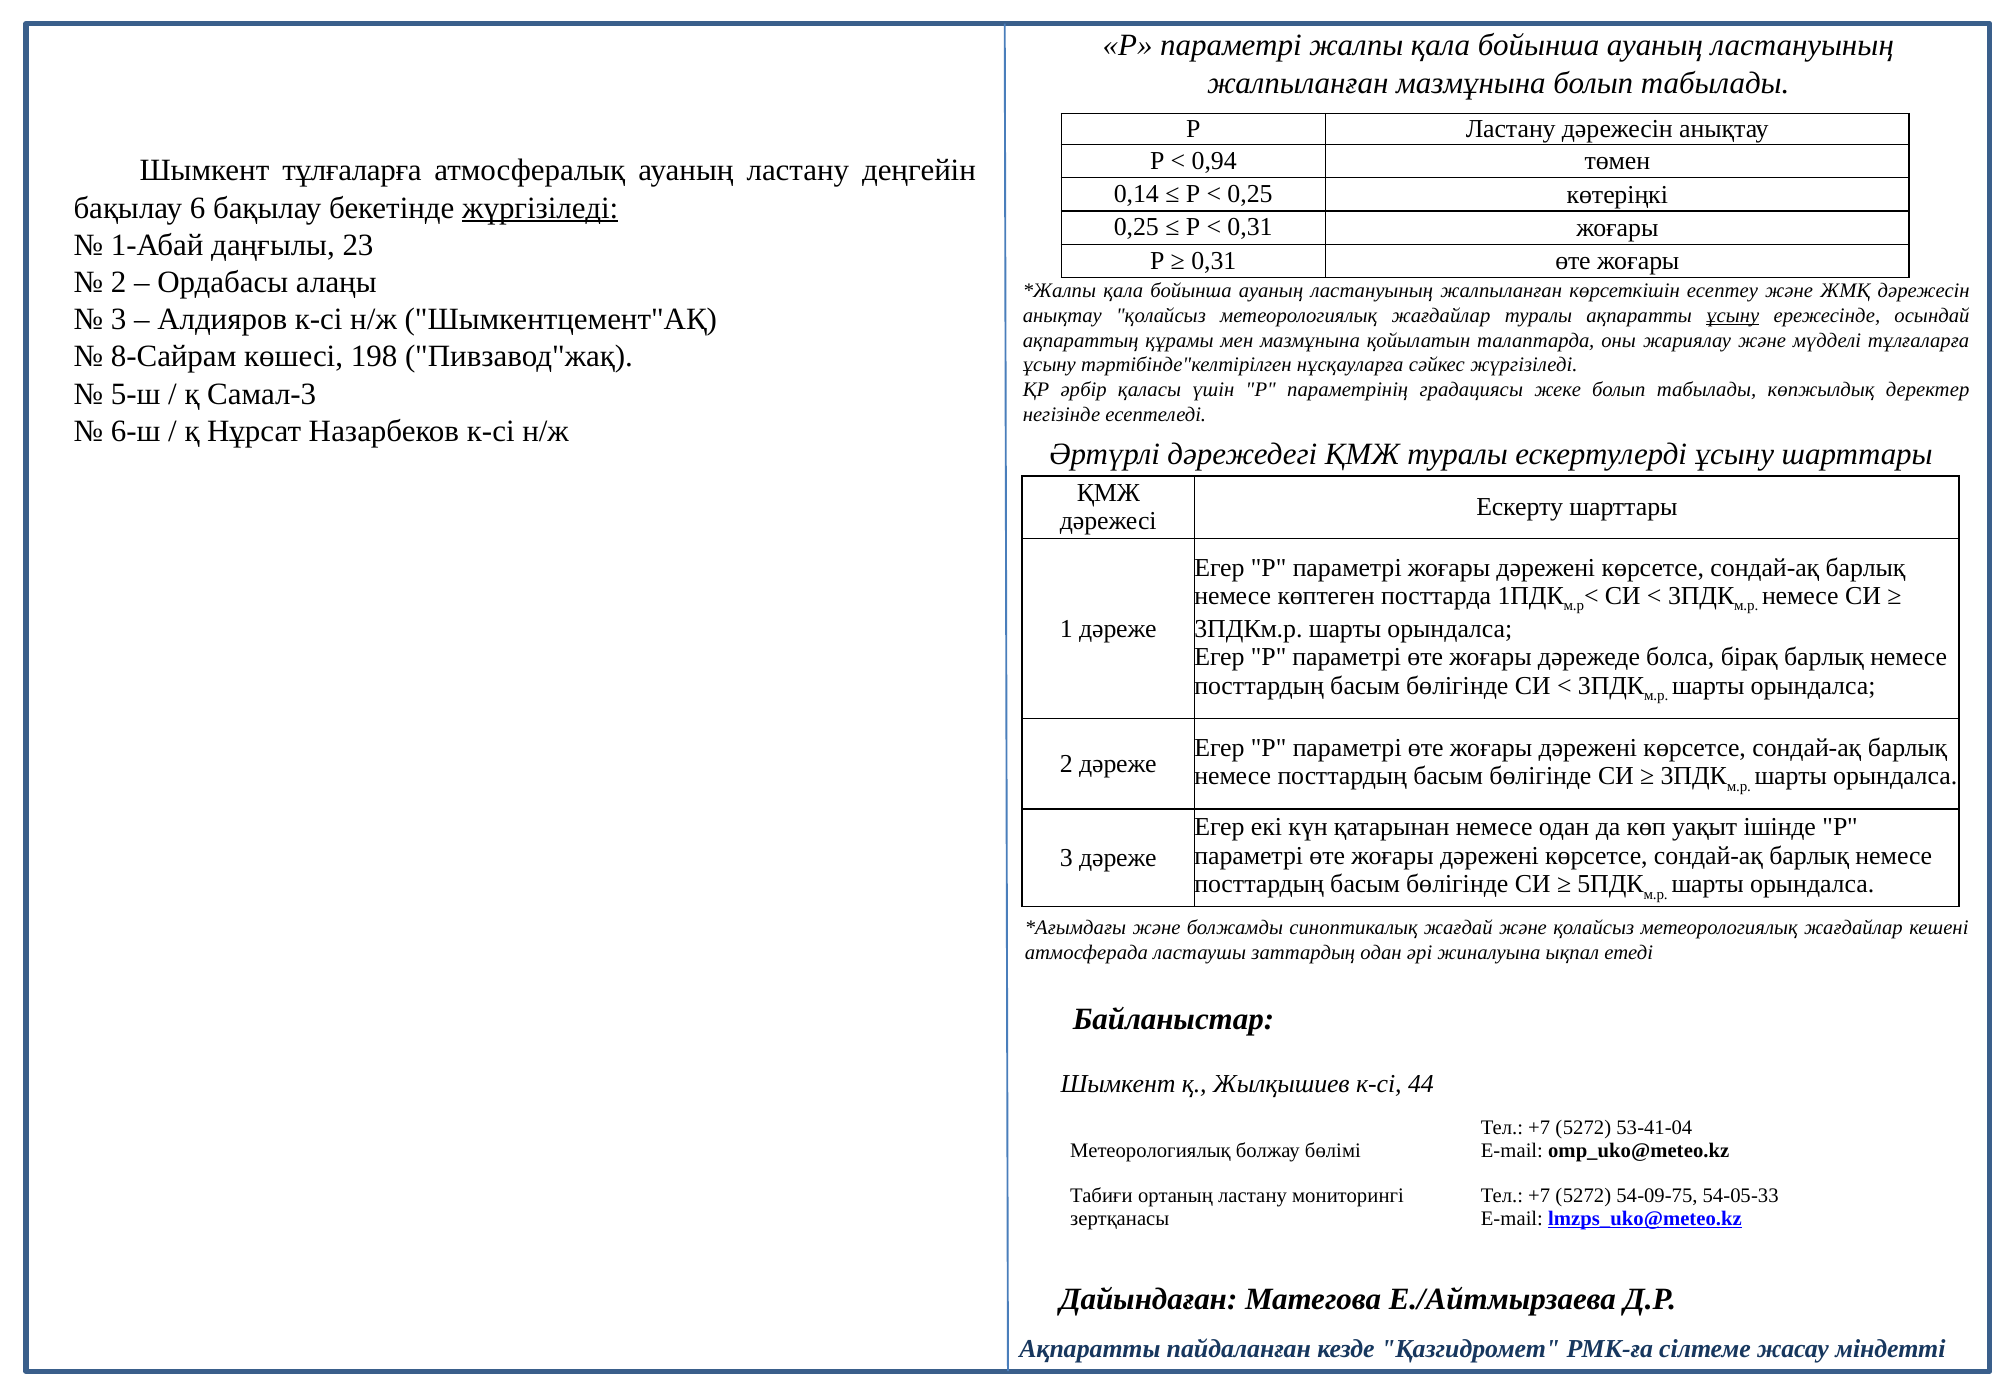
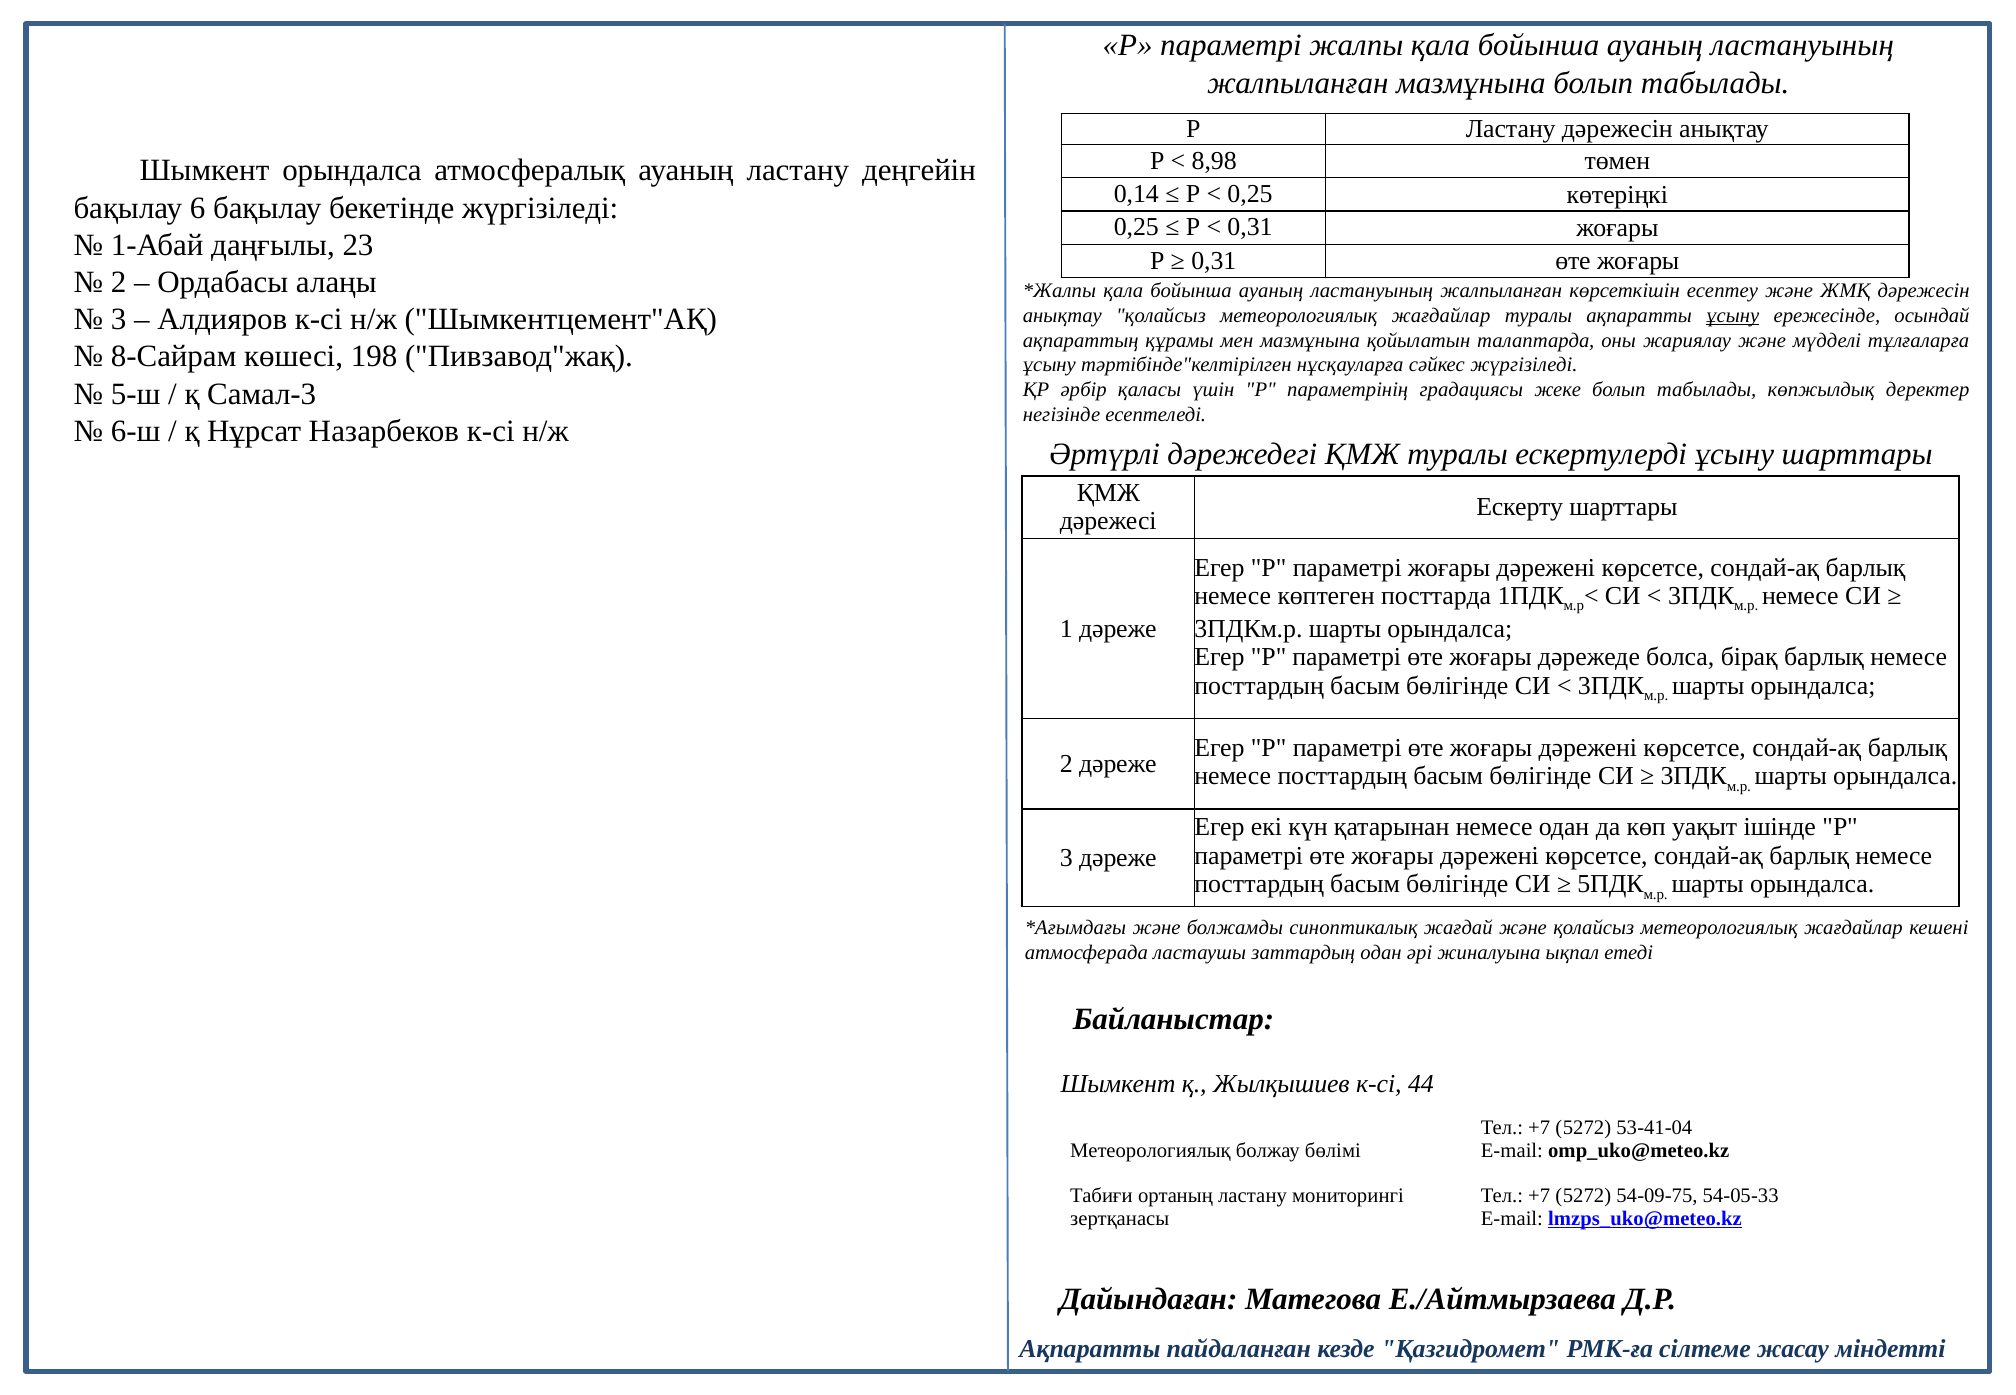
0,94: 0,94 -> 8,98
Шымкент тұлғаларға: тұлғаларға -> орындалса
жүргізіледі at (540, 208) underline: present -> none
